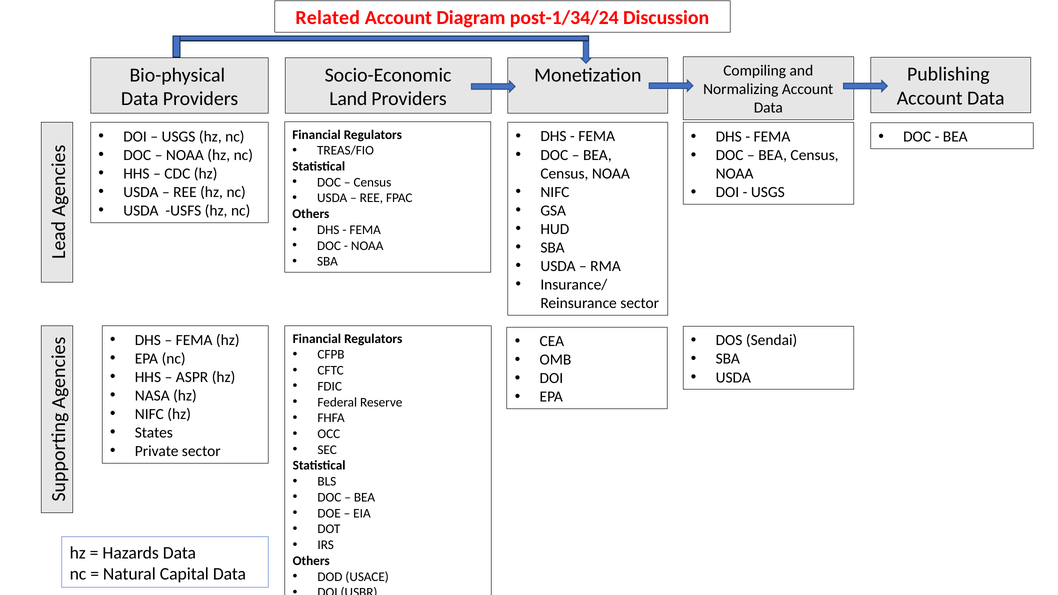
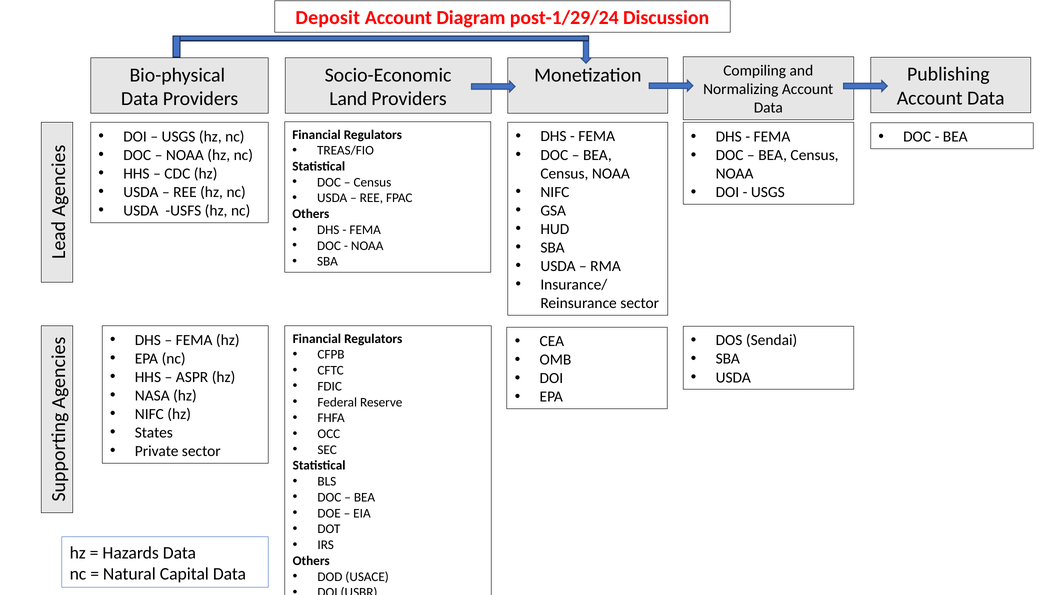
Related: Related -> Deposit
post-1/34/24: post-1/34/24 -> post-1/29/24
